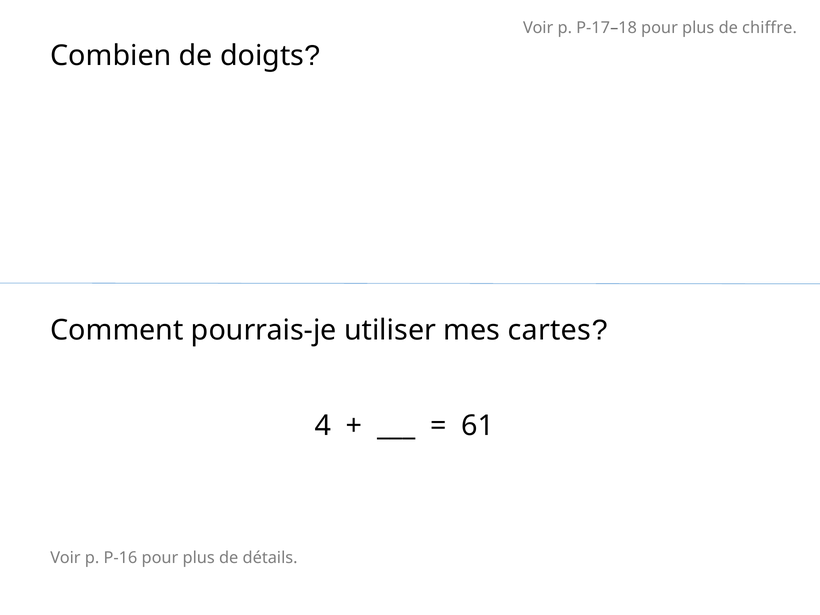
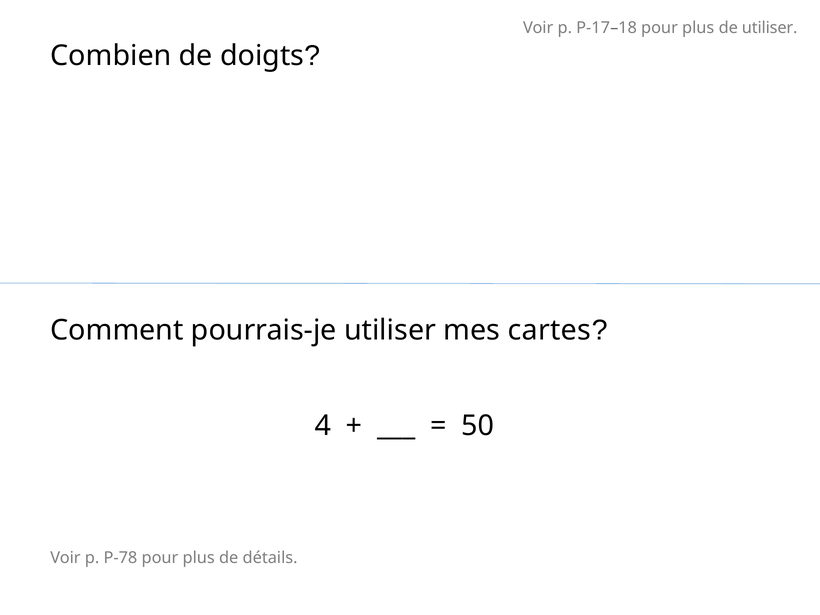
de chiffre: chiffre -> utiliser
61: 61 -> 50
P-16: P-16 -> P-78
